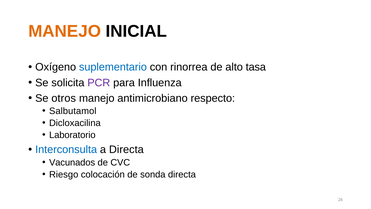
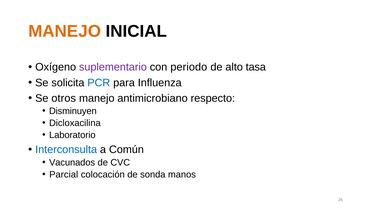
suplementario colour: blue -> purple
rinorrea: rinorrea -> periodo
PCR colour: purple -> blue
Salbutamol: Salbutamol -> Disminuyen
a Directa: Directa -> Común
Riesgo: Riesgo -> Parcial
sonda directa: directa -> manos
